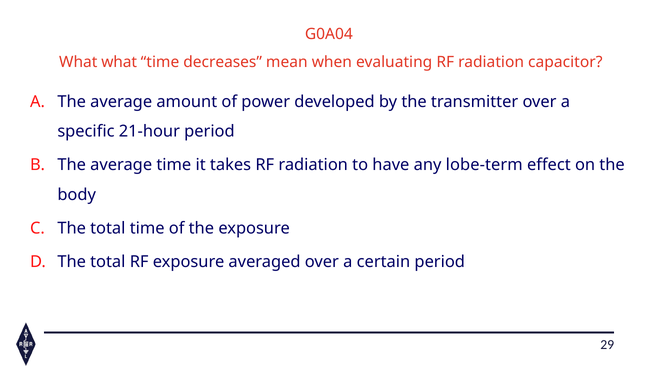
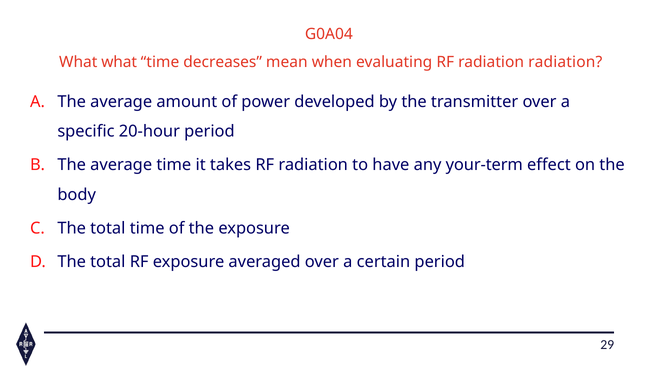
radiation capacitor: capacitor -> radiation
21-hour: 21-hour -> 20-hour
lobe-term: lobe-term -> your-term
